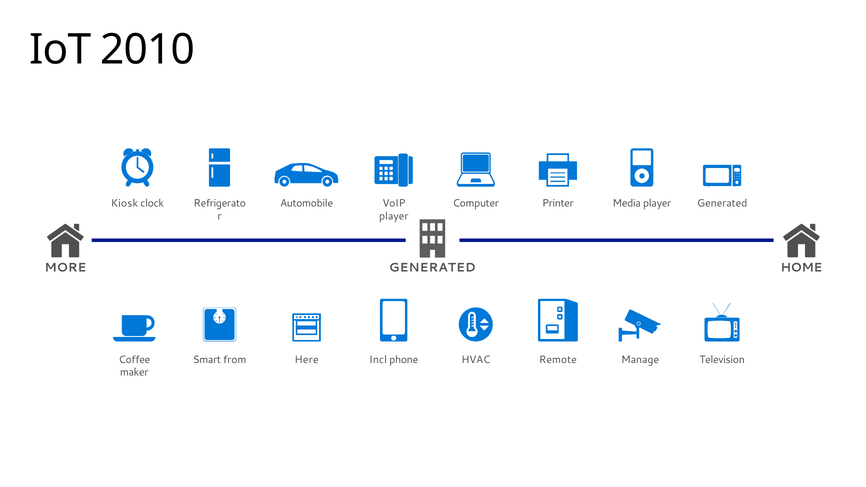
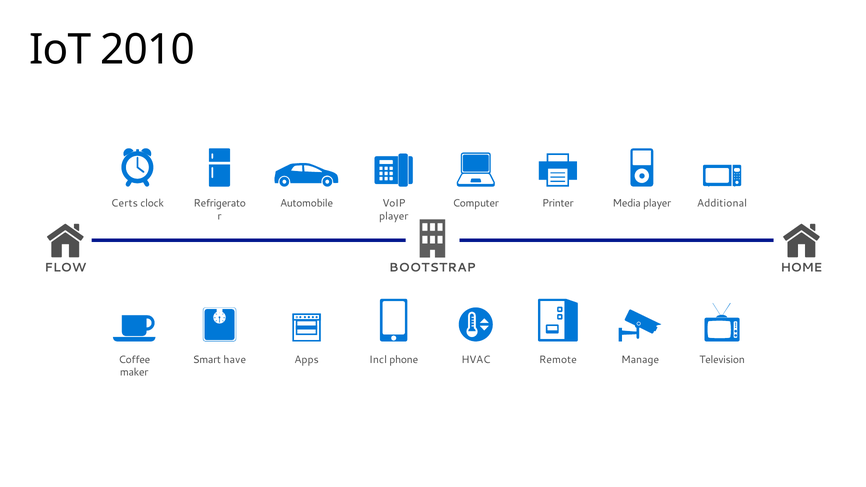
Kiosk: Kiosk -> Certs
Generated at (722, 204): Generated -> Additional
MORE: MORE -> FLOW
GENERATED at (432, 267): GENERATED -> BOOTSTRAP
from: from -> have
Here: Here -> Apps
